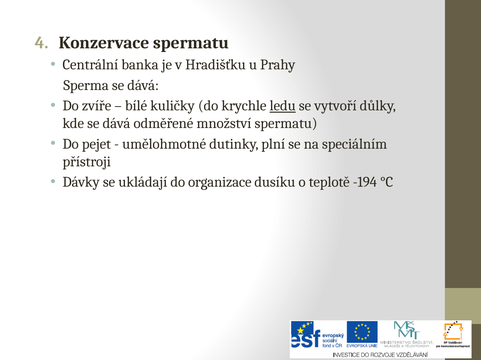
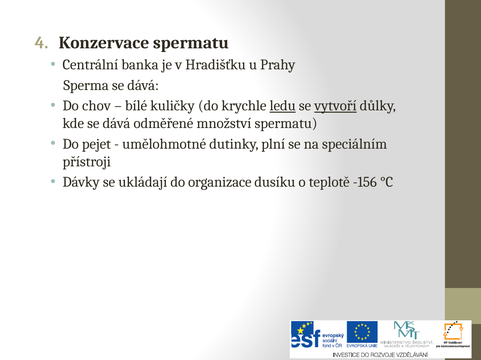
zvíře: zvíře -> chov
vytvoří underline: none -> present
-194: -194 -> -156
